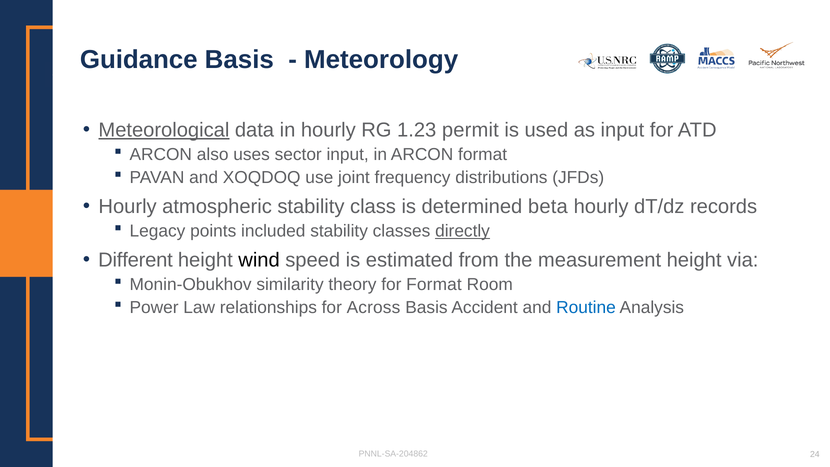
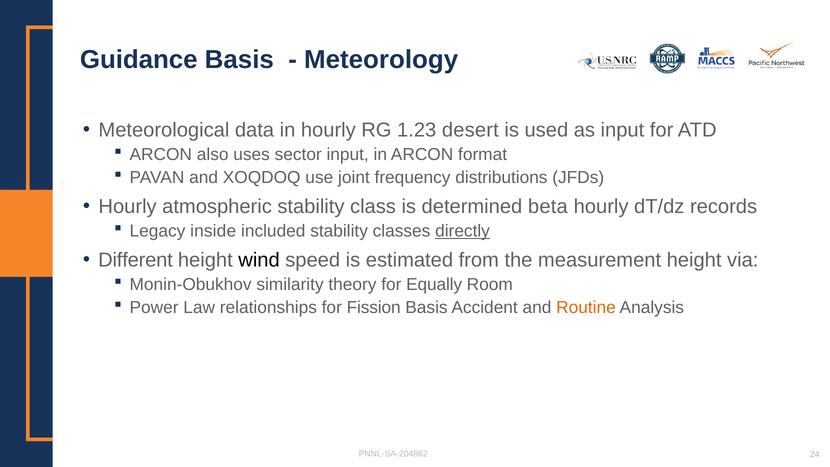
Meteorological underline: present -> none
permit: permit -> desert
points: points -> inside
for Format: Format -> Equally
Across: Across -> Fission
Routine colour: blue -> orange
